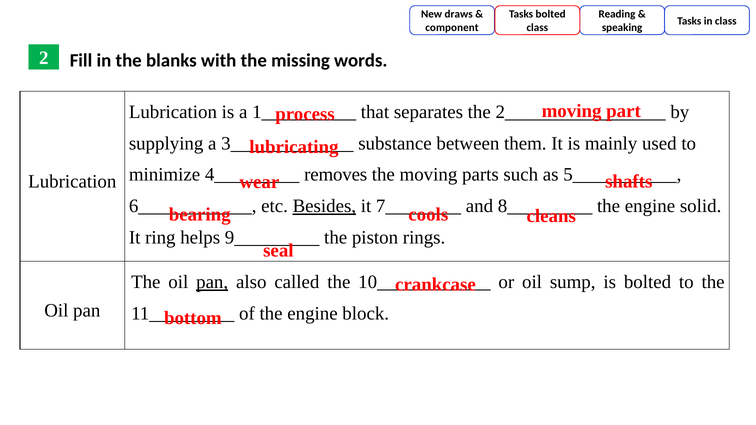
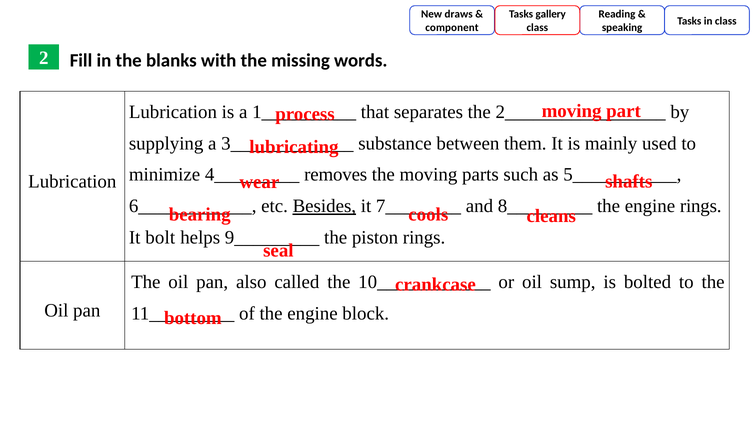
Tasks bolted: bolted -> gallery
engine solid: solid -> rings
ring: ring -> bolt
pan at (212, 282) underline: present -> none
